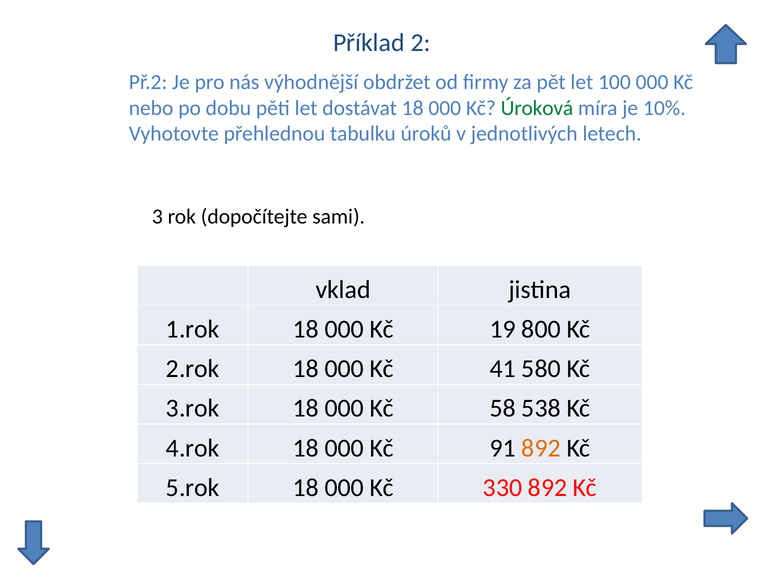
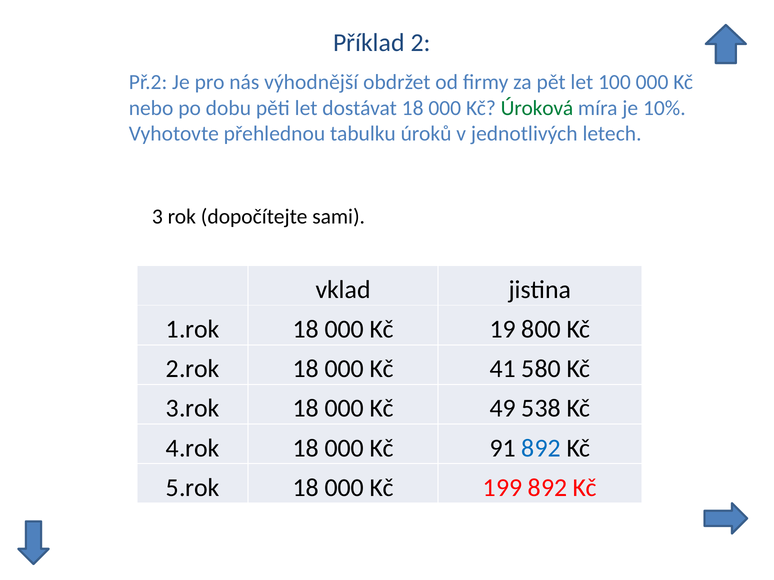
58: 58 -> 49
892 at (541, 448) colour: orange -> blue
330: 330 -> 199
